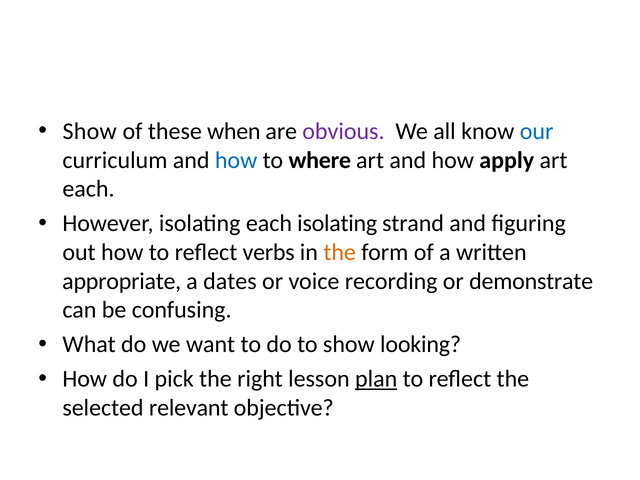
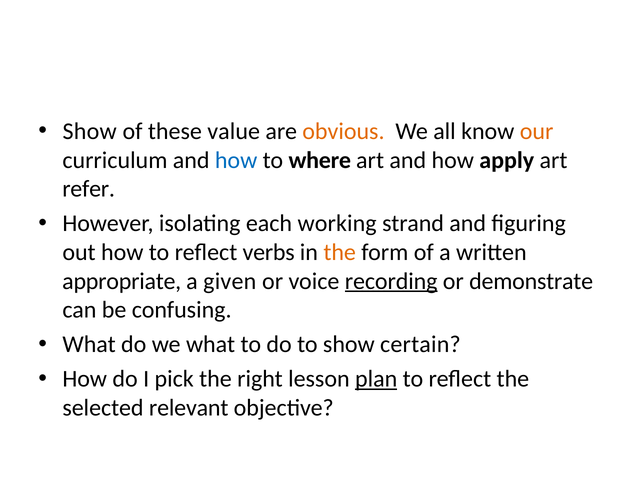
when: when -> value
obvious colour: purple -> orange
our colour: blue -> orange
each at (89, 189): each -> refer
each isolating: isolating -> working
dates: dates -> given
recording underline: none -> present
we want: want -> what
looking: looking -> certain
